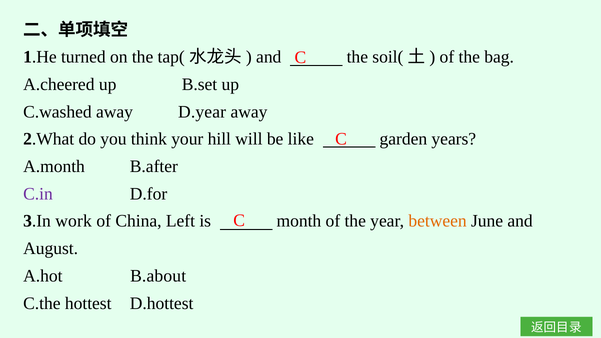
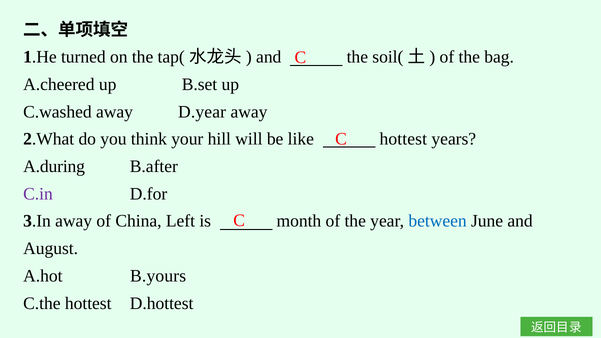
like garden: garden -> hottest
A.month: A.month -> A.during
3.In work: work -> away
between colour: orange -> blue
B.about: B.about -> B.yours
